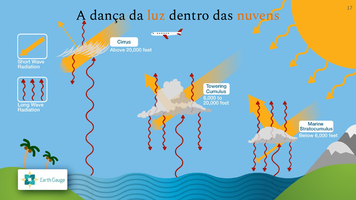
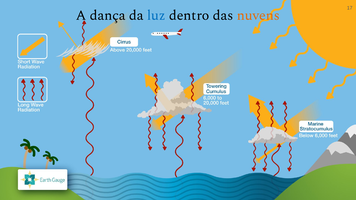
luz colour: orange -> blue
